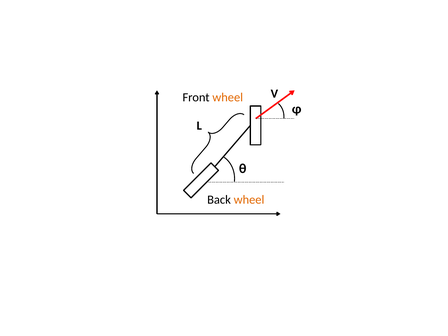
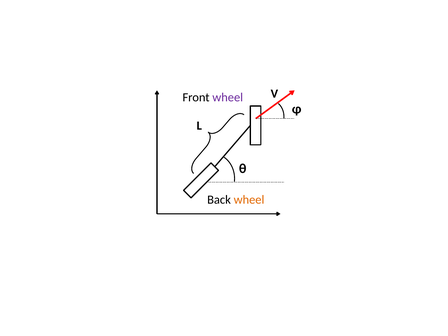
wheel at (228, 97) colour: orange -> purple
